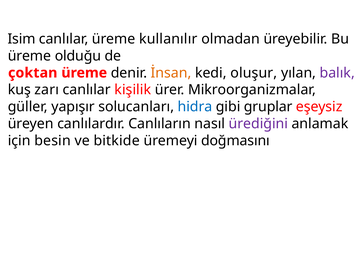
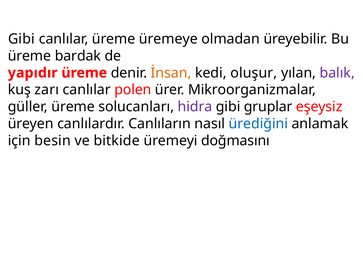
Isim at (22, 39): Isim -> Gibi
kullanılır: kullanılır -> üremeye
olduğu: olduğu -> bardak
çoktan: çoktan -> yapıdır
kişilik: kişilik -> polen
güller yapışır: yapışır -> üreme
hidra colour: blue -> purple
ürediğini colour: purple -> blue
